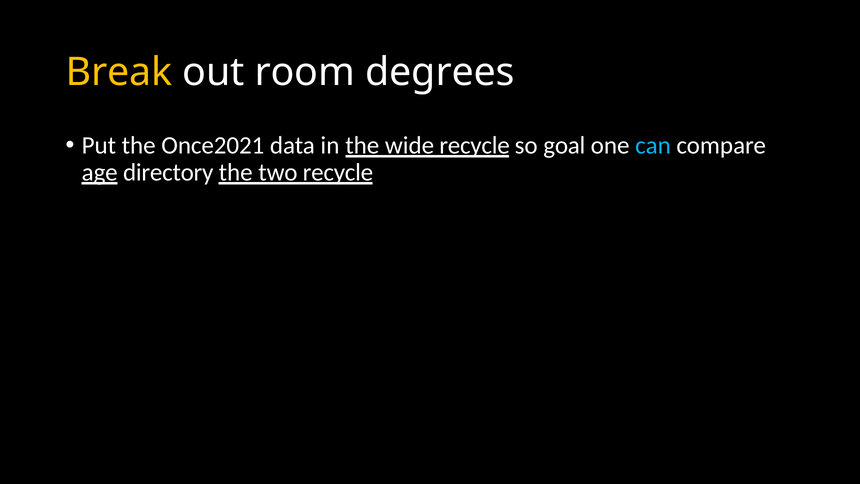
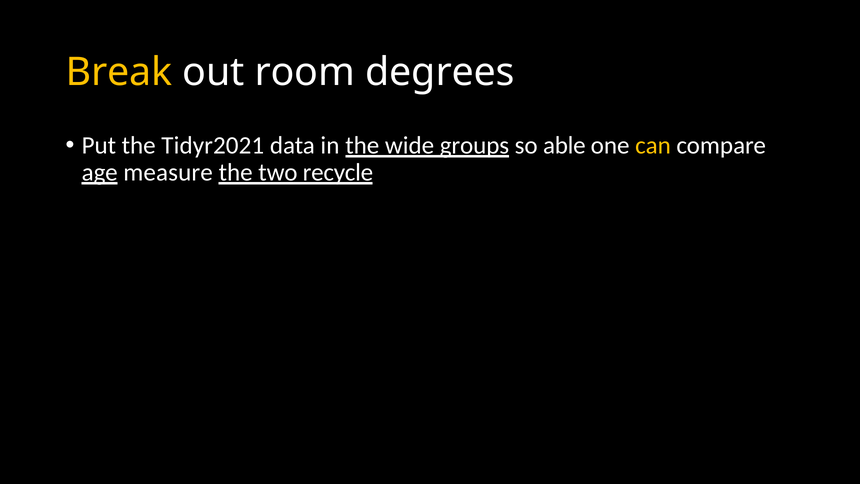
Once2021: Once2021 -> Tidyr2021
wide recycle: recycle -> groups
goal: goal -> able
can colour: light blue -> yellow
directory: directory -> measure
